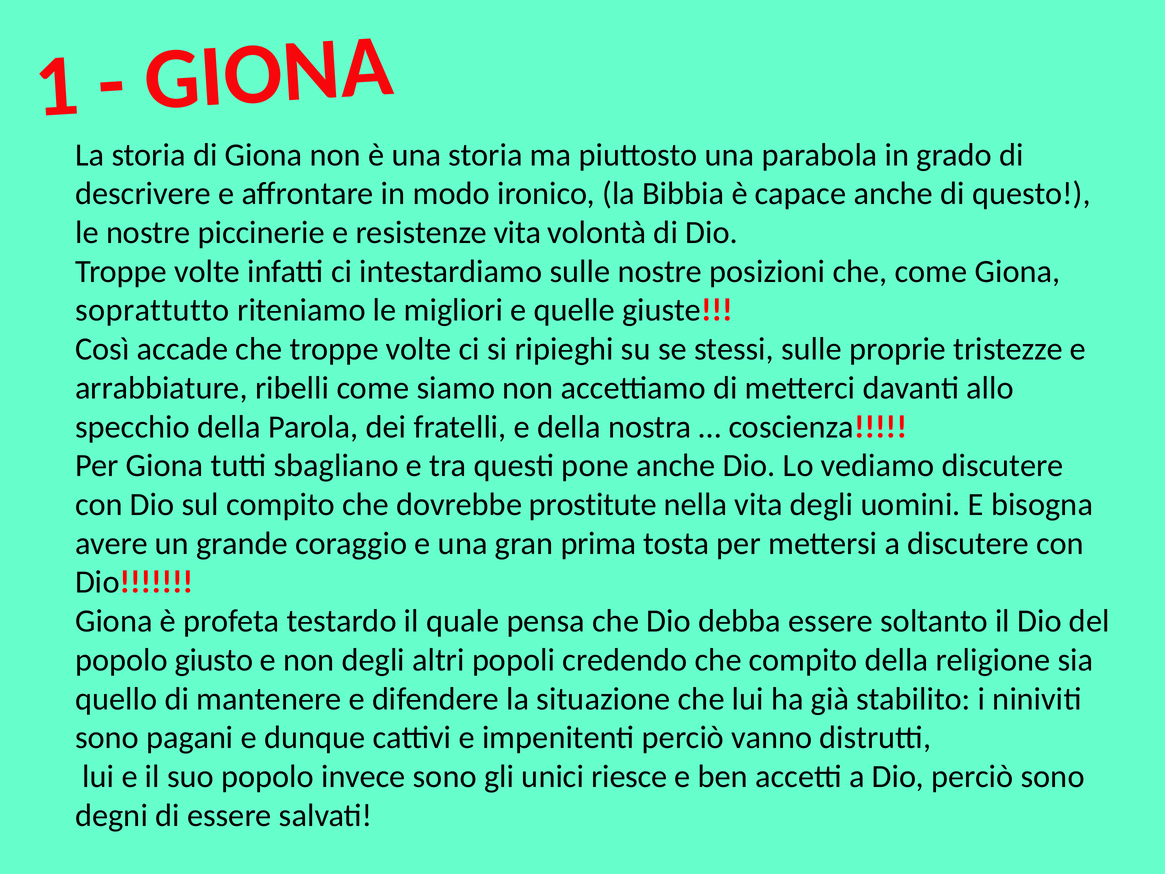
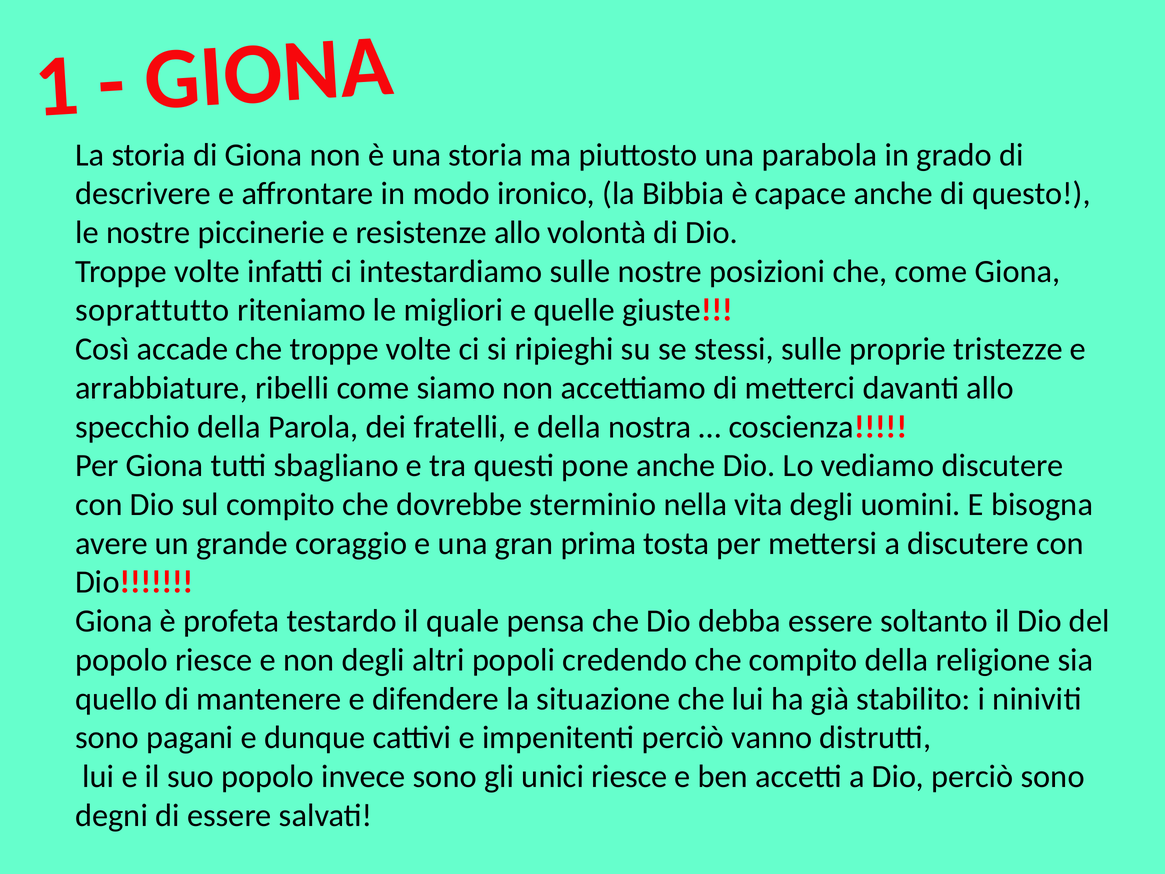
resistenze vita: vita -> allo
prostitute: prostitute -> sterminio
popolo giusto: giusto -> riesce
